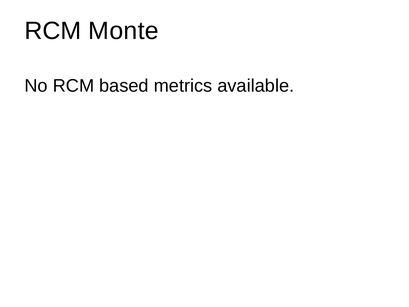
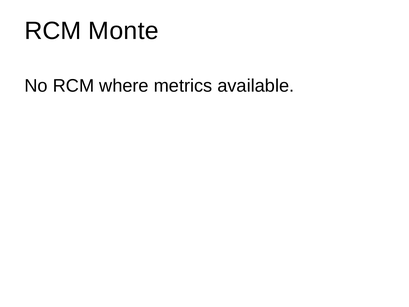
based: based -> where
